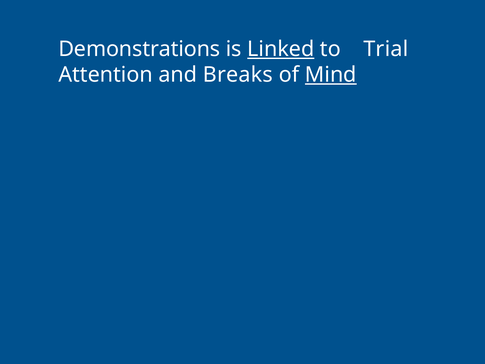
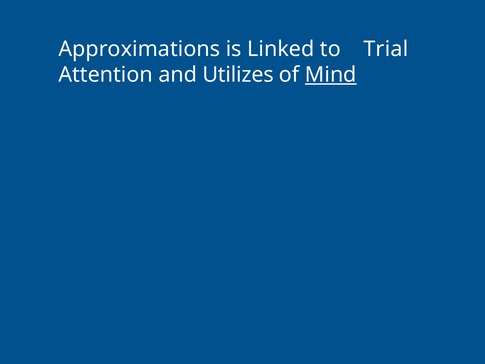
Demonstrations: Demonstrations -> Approximations
Linked underline: present -> none
Breaks: Breaks -> Utilizes
